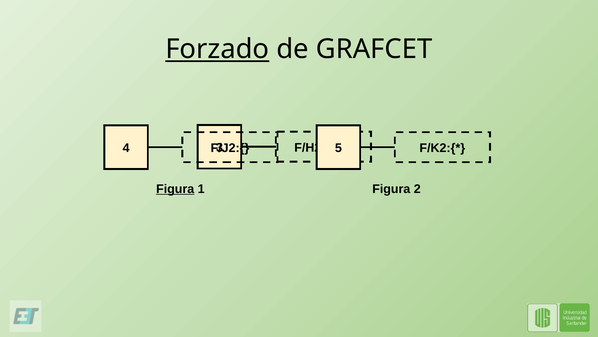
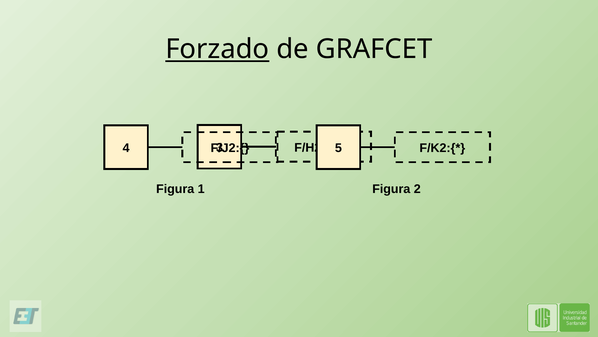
Figura at (175, 189) underline: present -> none
